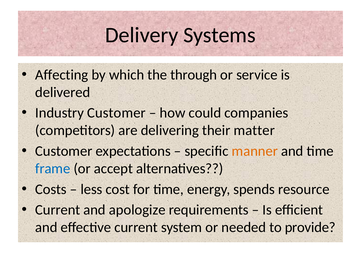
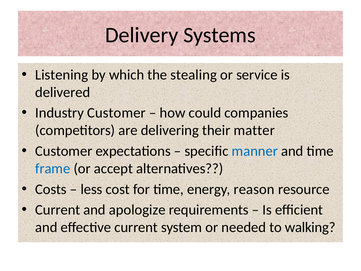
Affecting: Affecting -> Listening
through: through -> stealing
manner colour: orange -> blue
spends: spends -> reason
provide: provide -> walking
